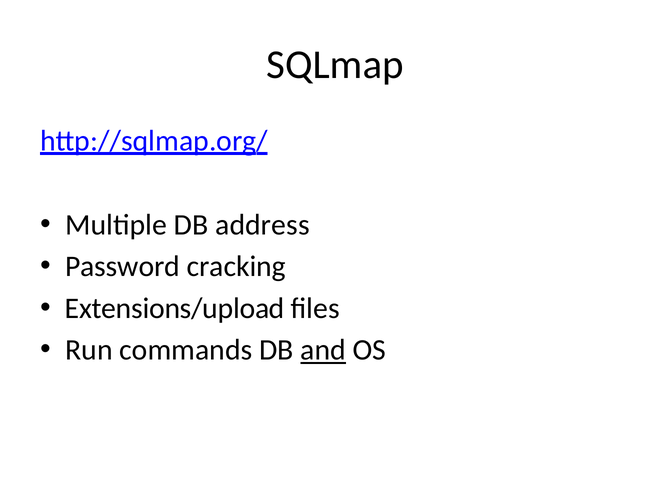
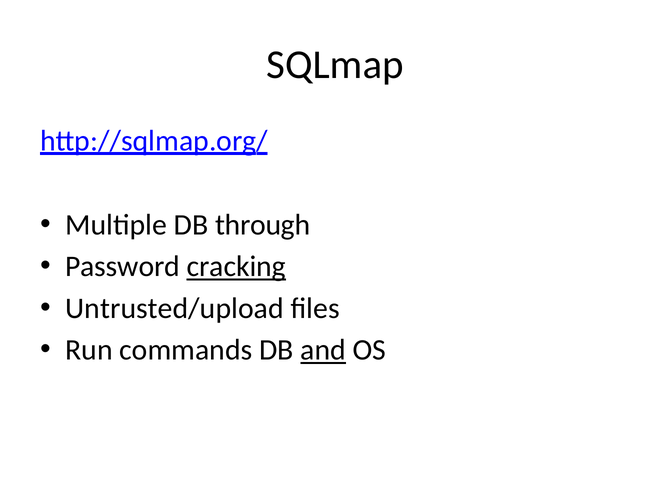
address: address -> through
cracking underline: none -> present
Extensions/upload: Extensions/upload -> Untrusted/upload
